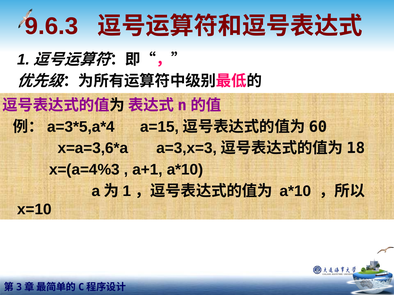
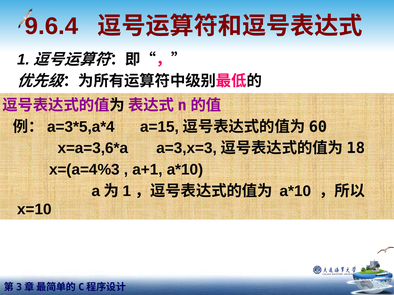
9.6.3: 9.6.3 -> 9.6.4
